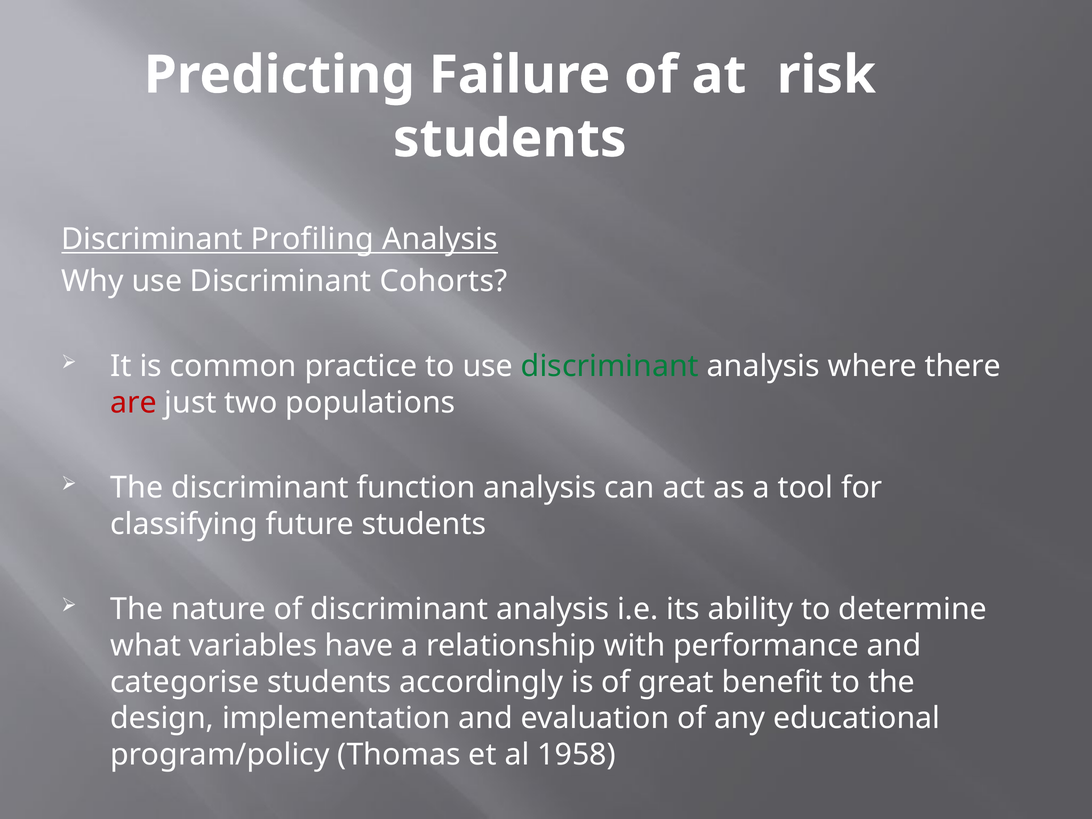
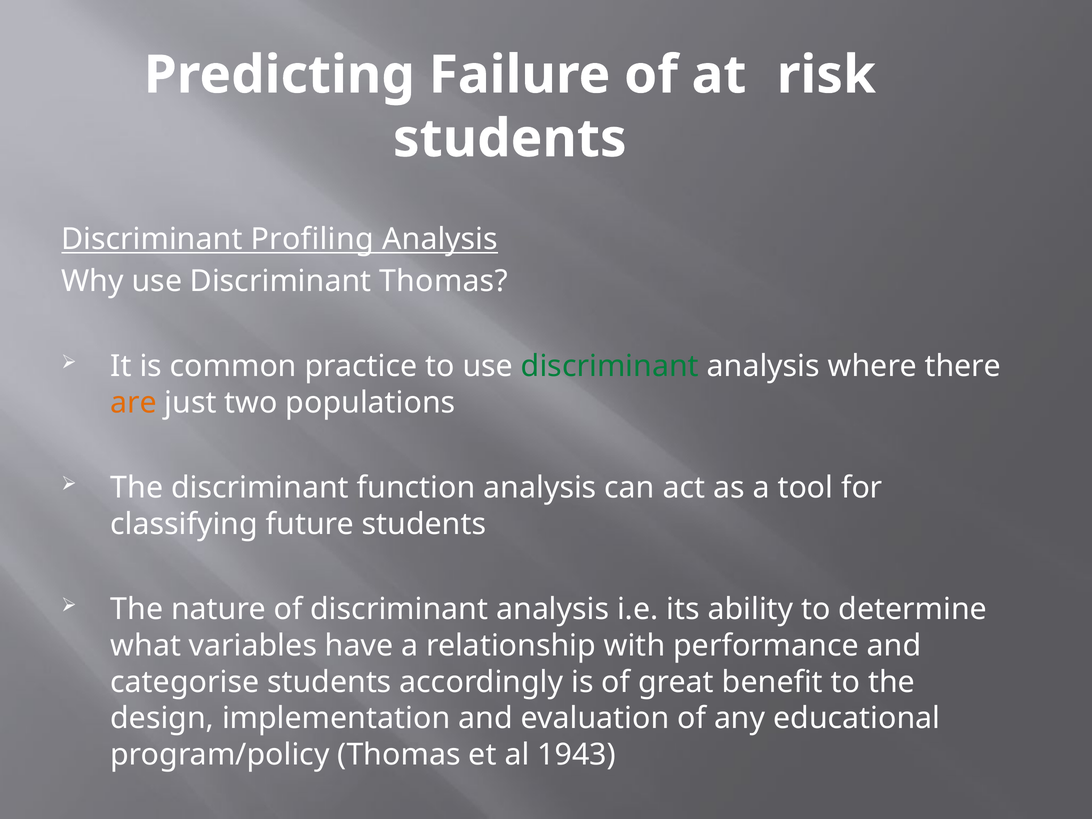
Discriminant Cohorts: Cohorts -> Thomas
are colour: red -> orange
1958: 1958 -> 1943
